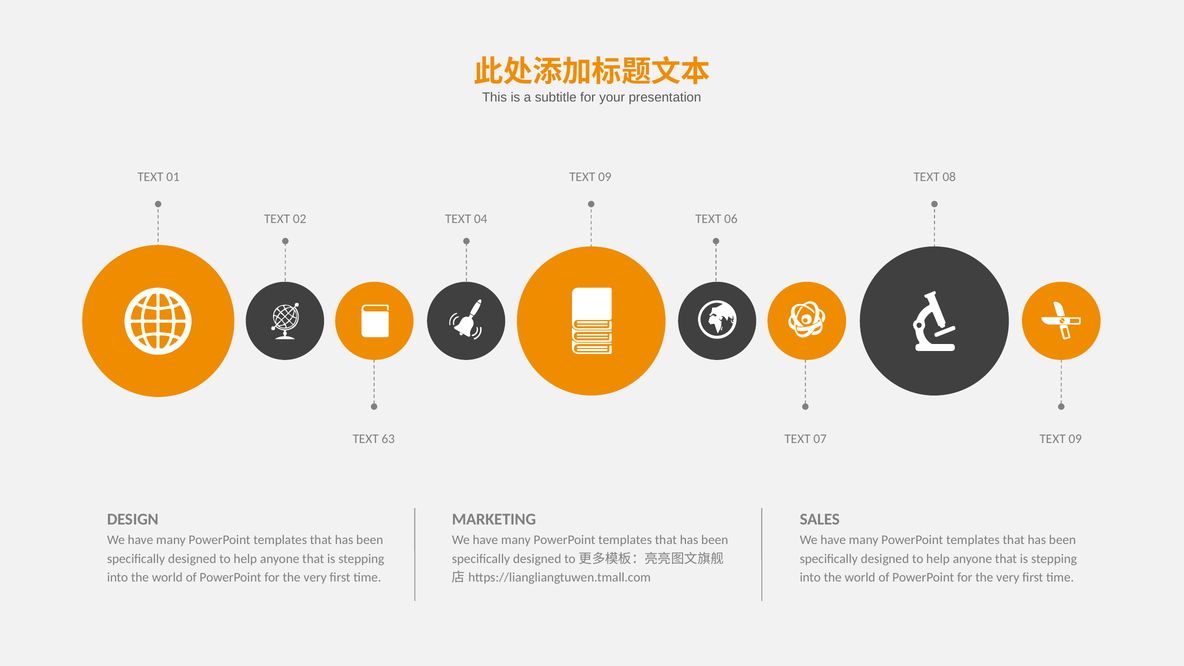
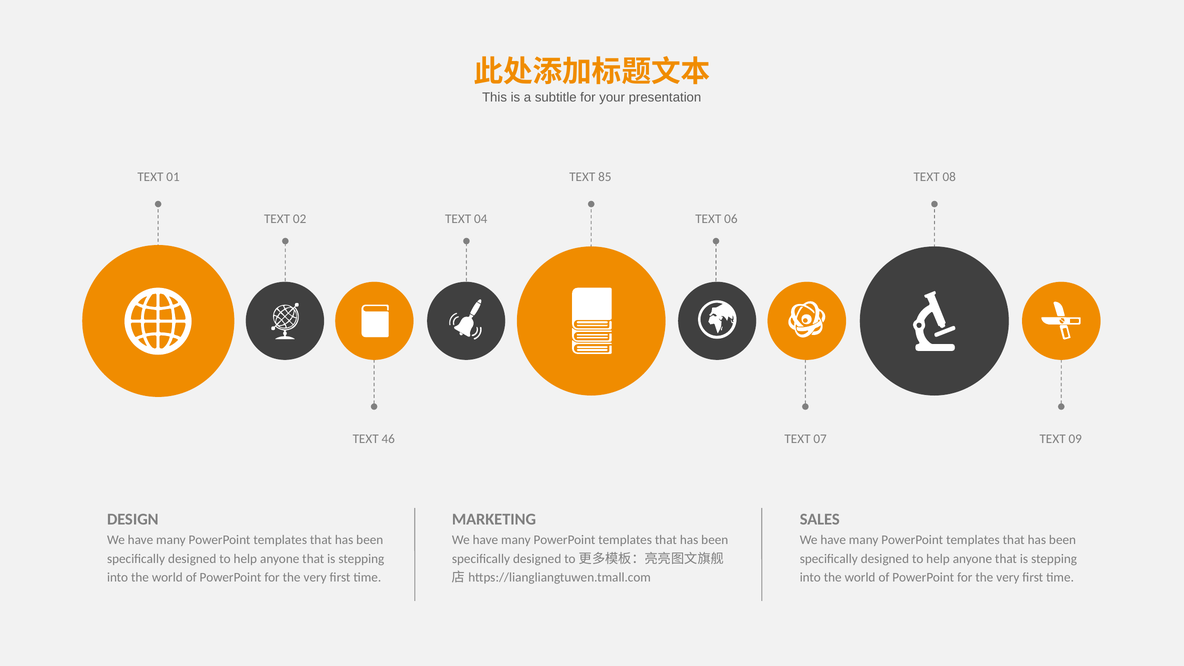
01 TEXT 09: 09 -> 85
63: 63 -> 46
